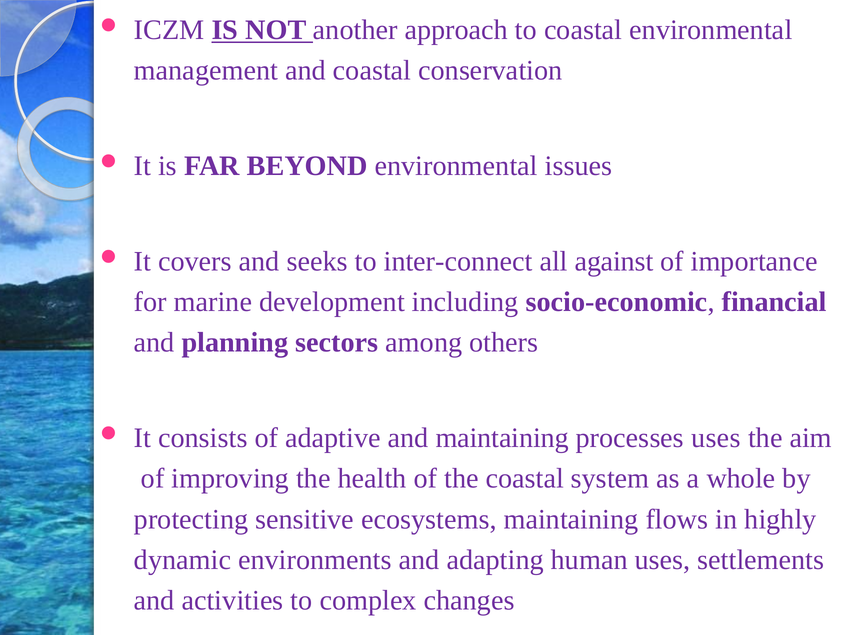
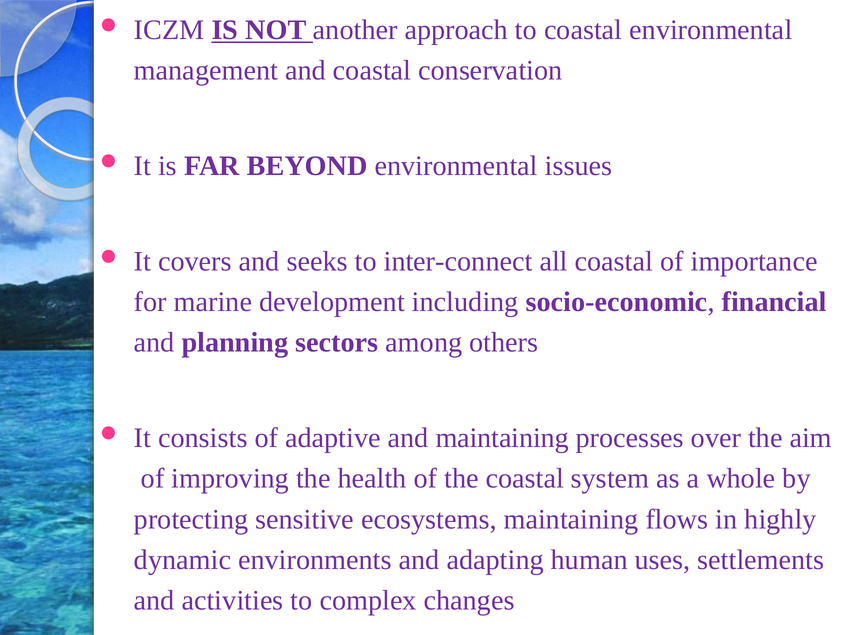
all against: against -> coastal
processes uses: uses -> over
